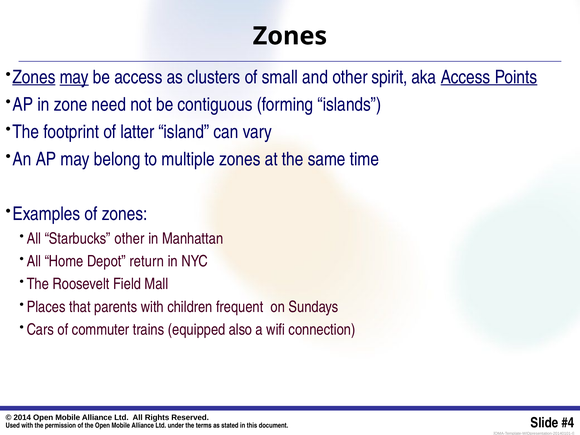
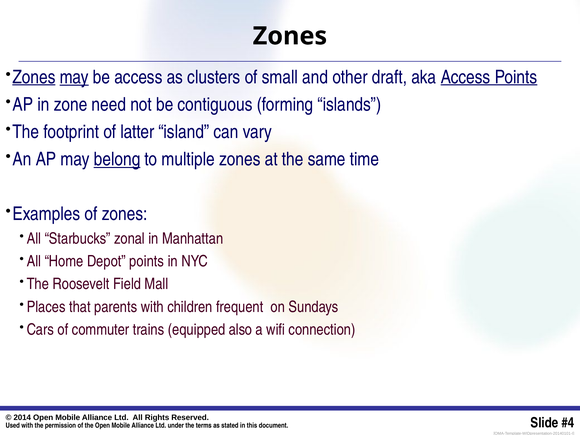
spirit: spirit -> draft
belong underline: none -> present
Starbucks other: other -> zonal
Depot return: return -> points
